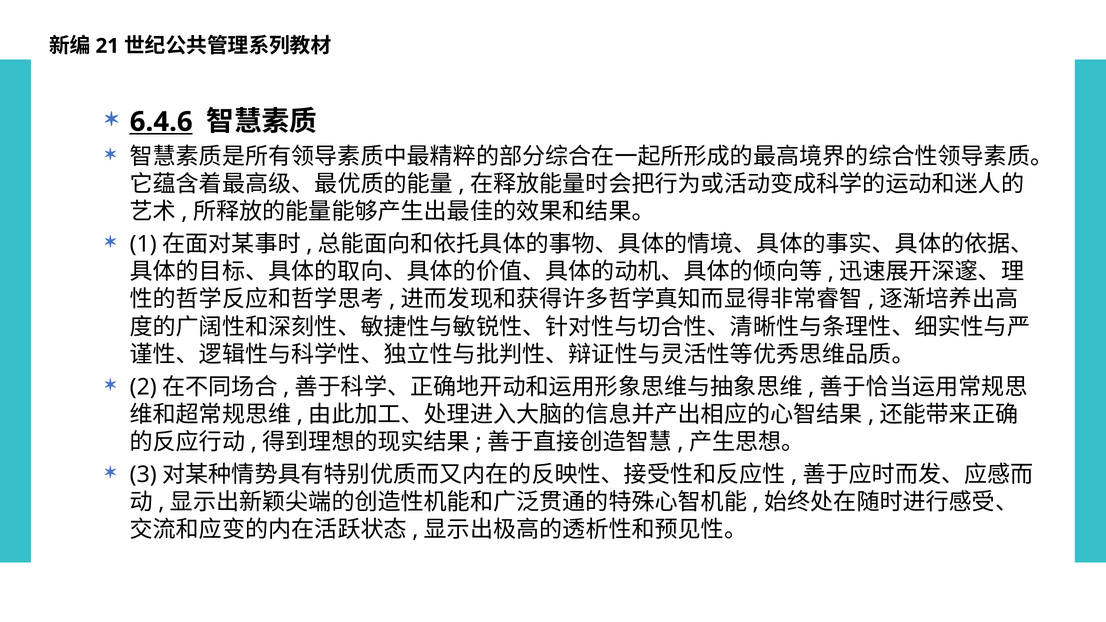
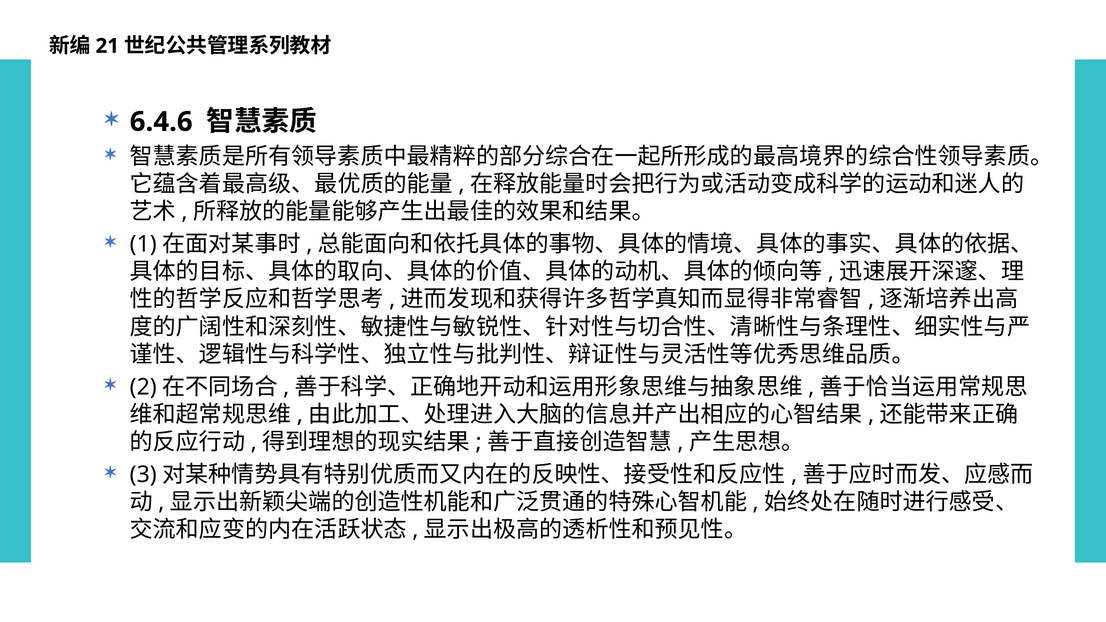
6.4.6 underline: present -> none
